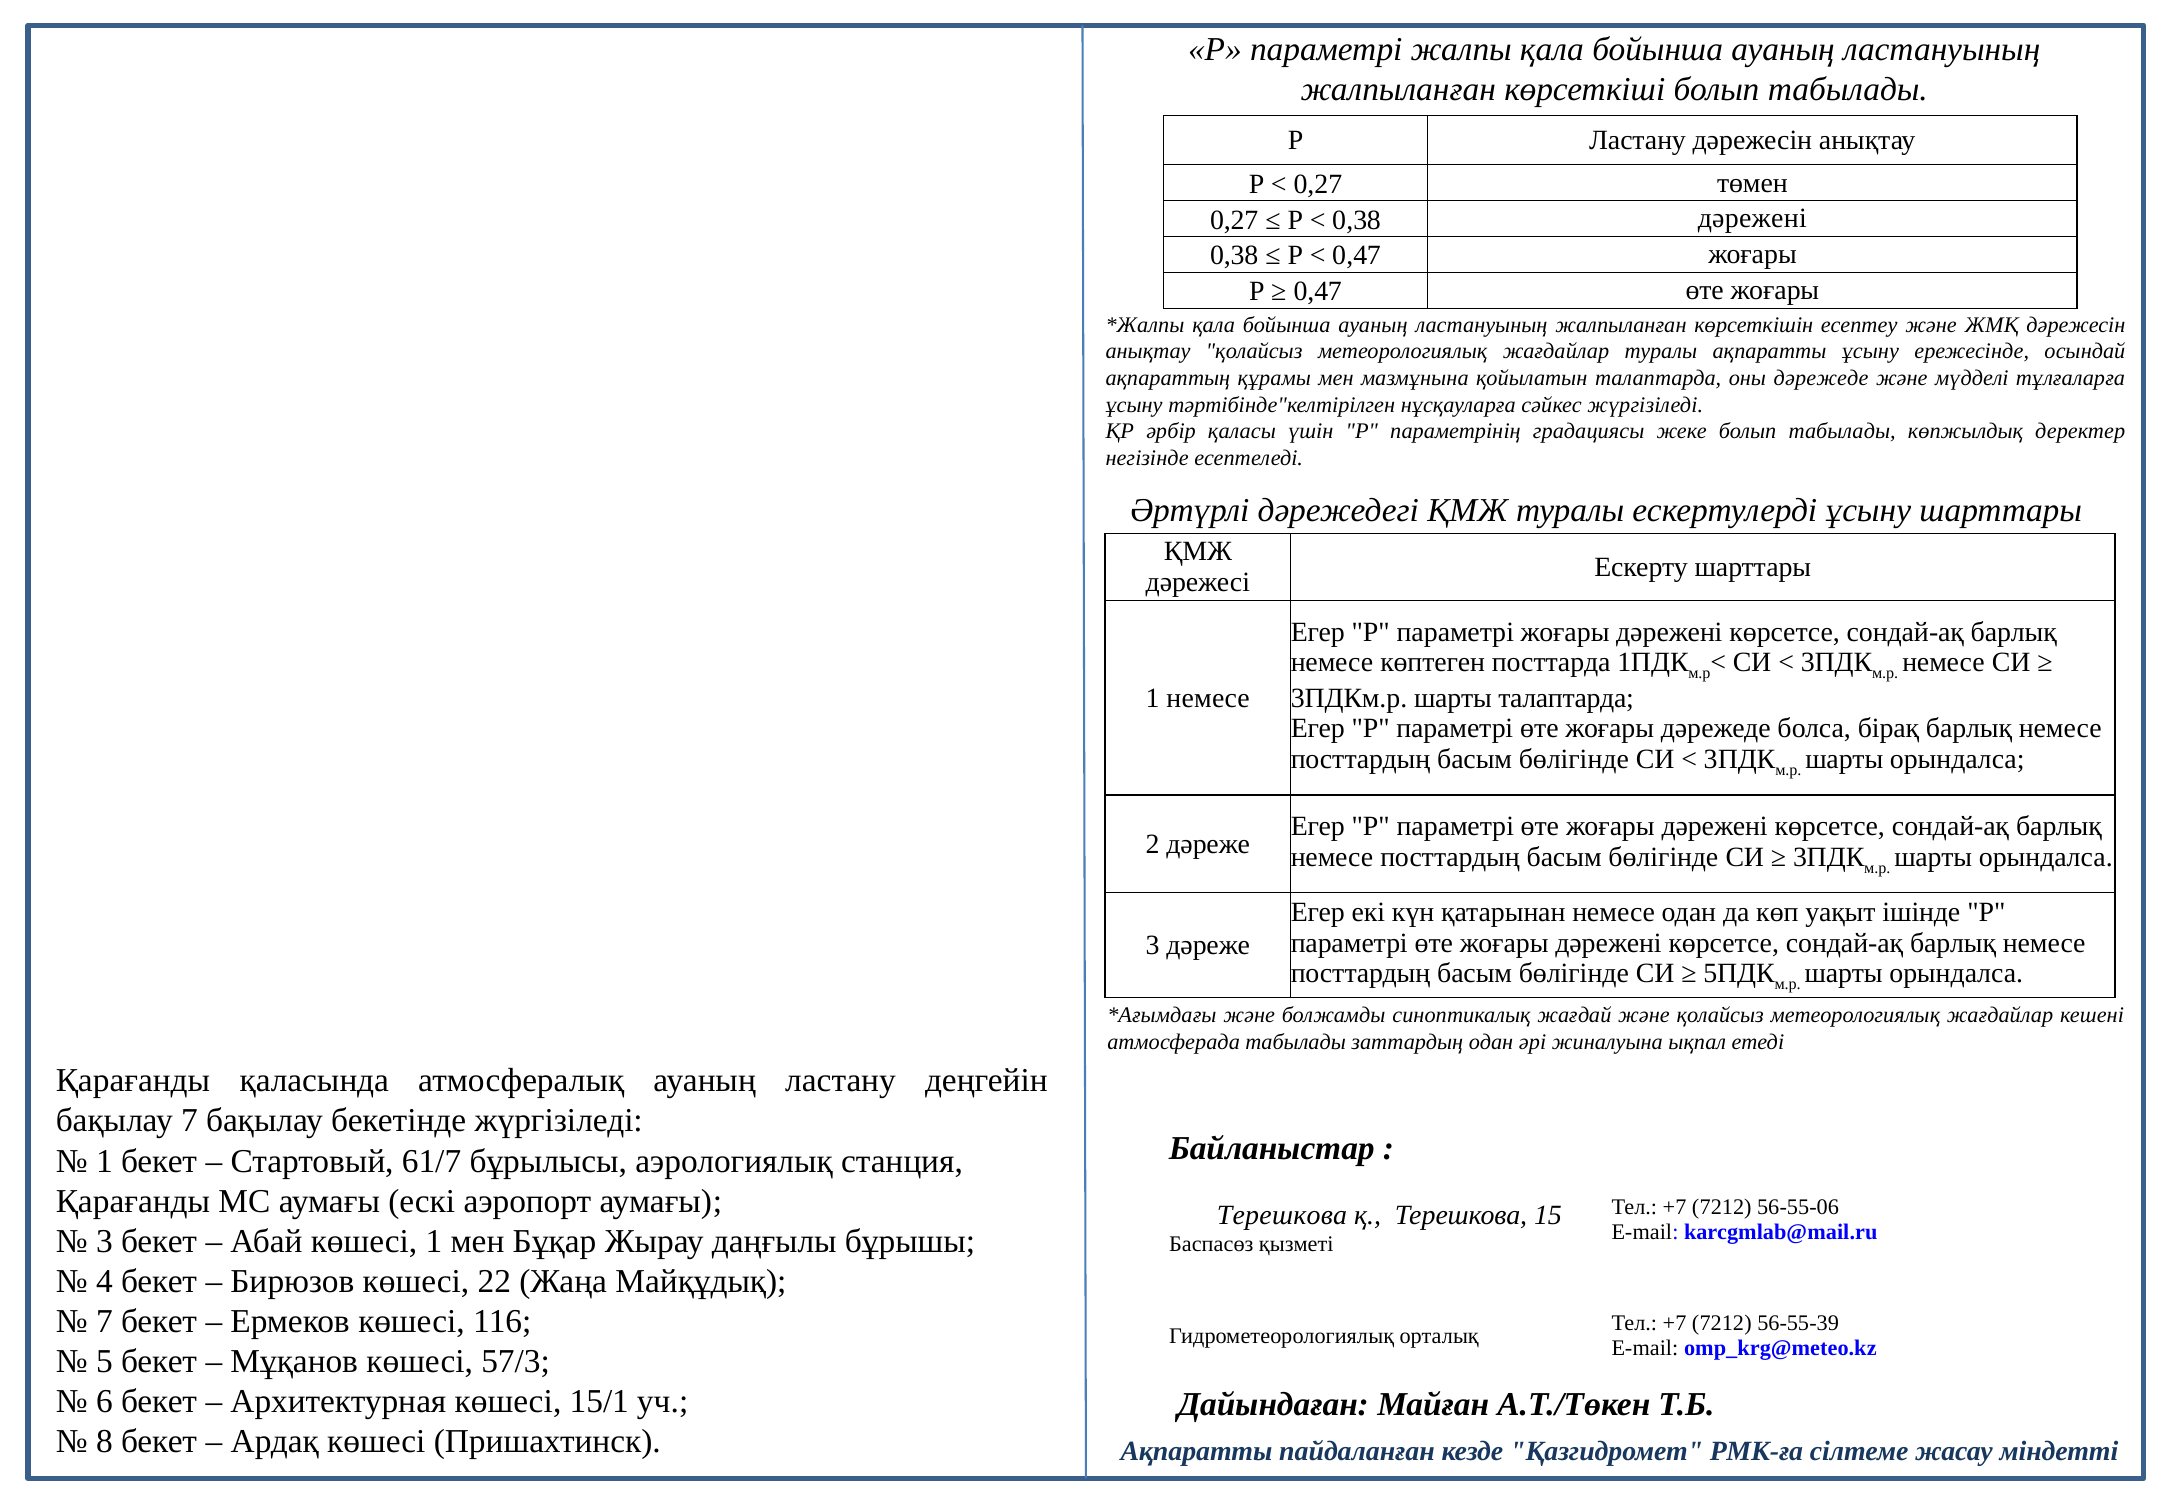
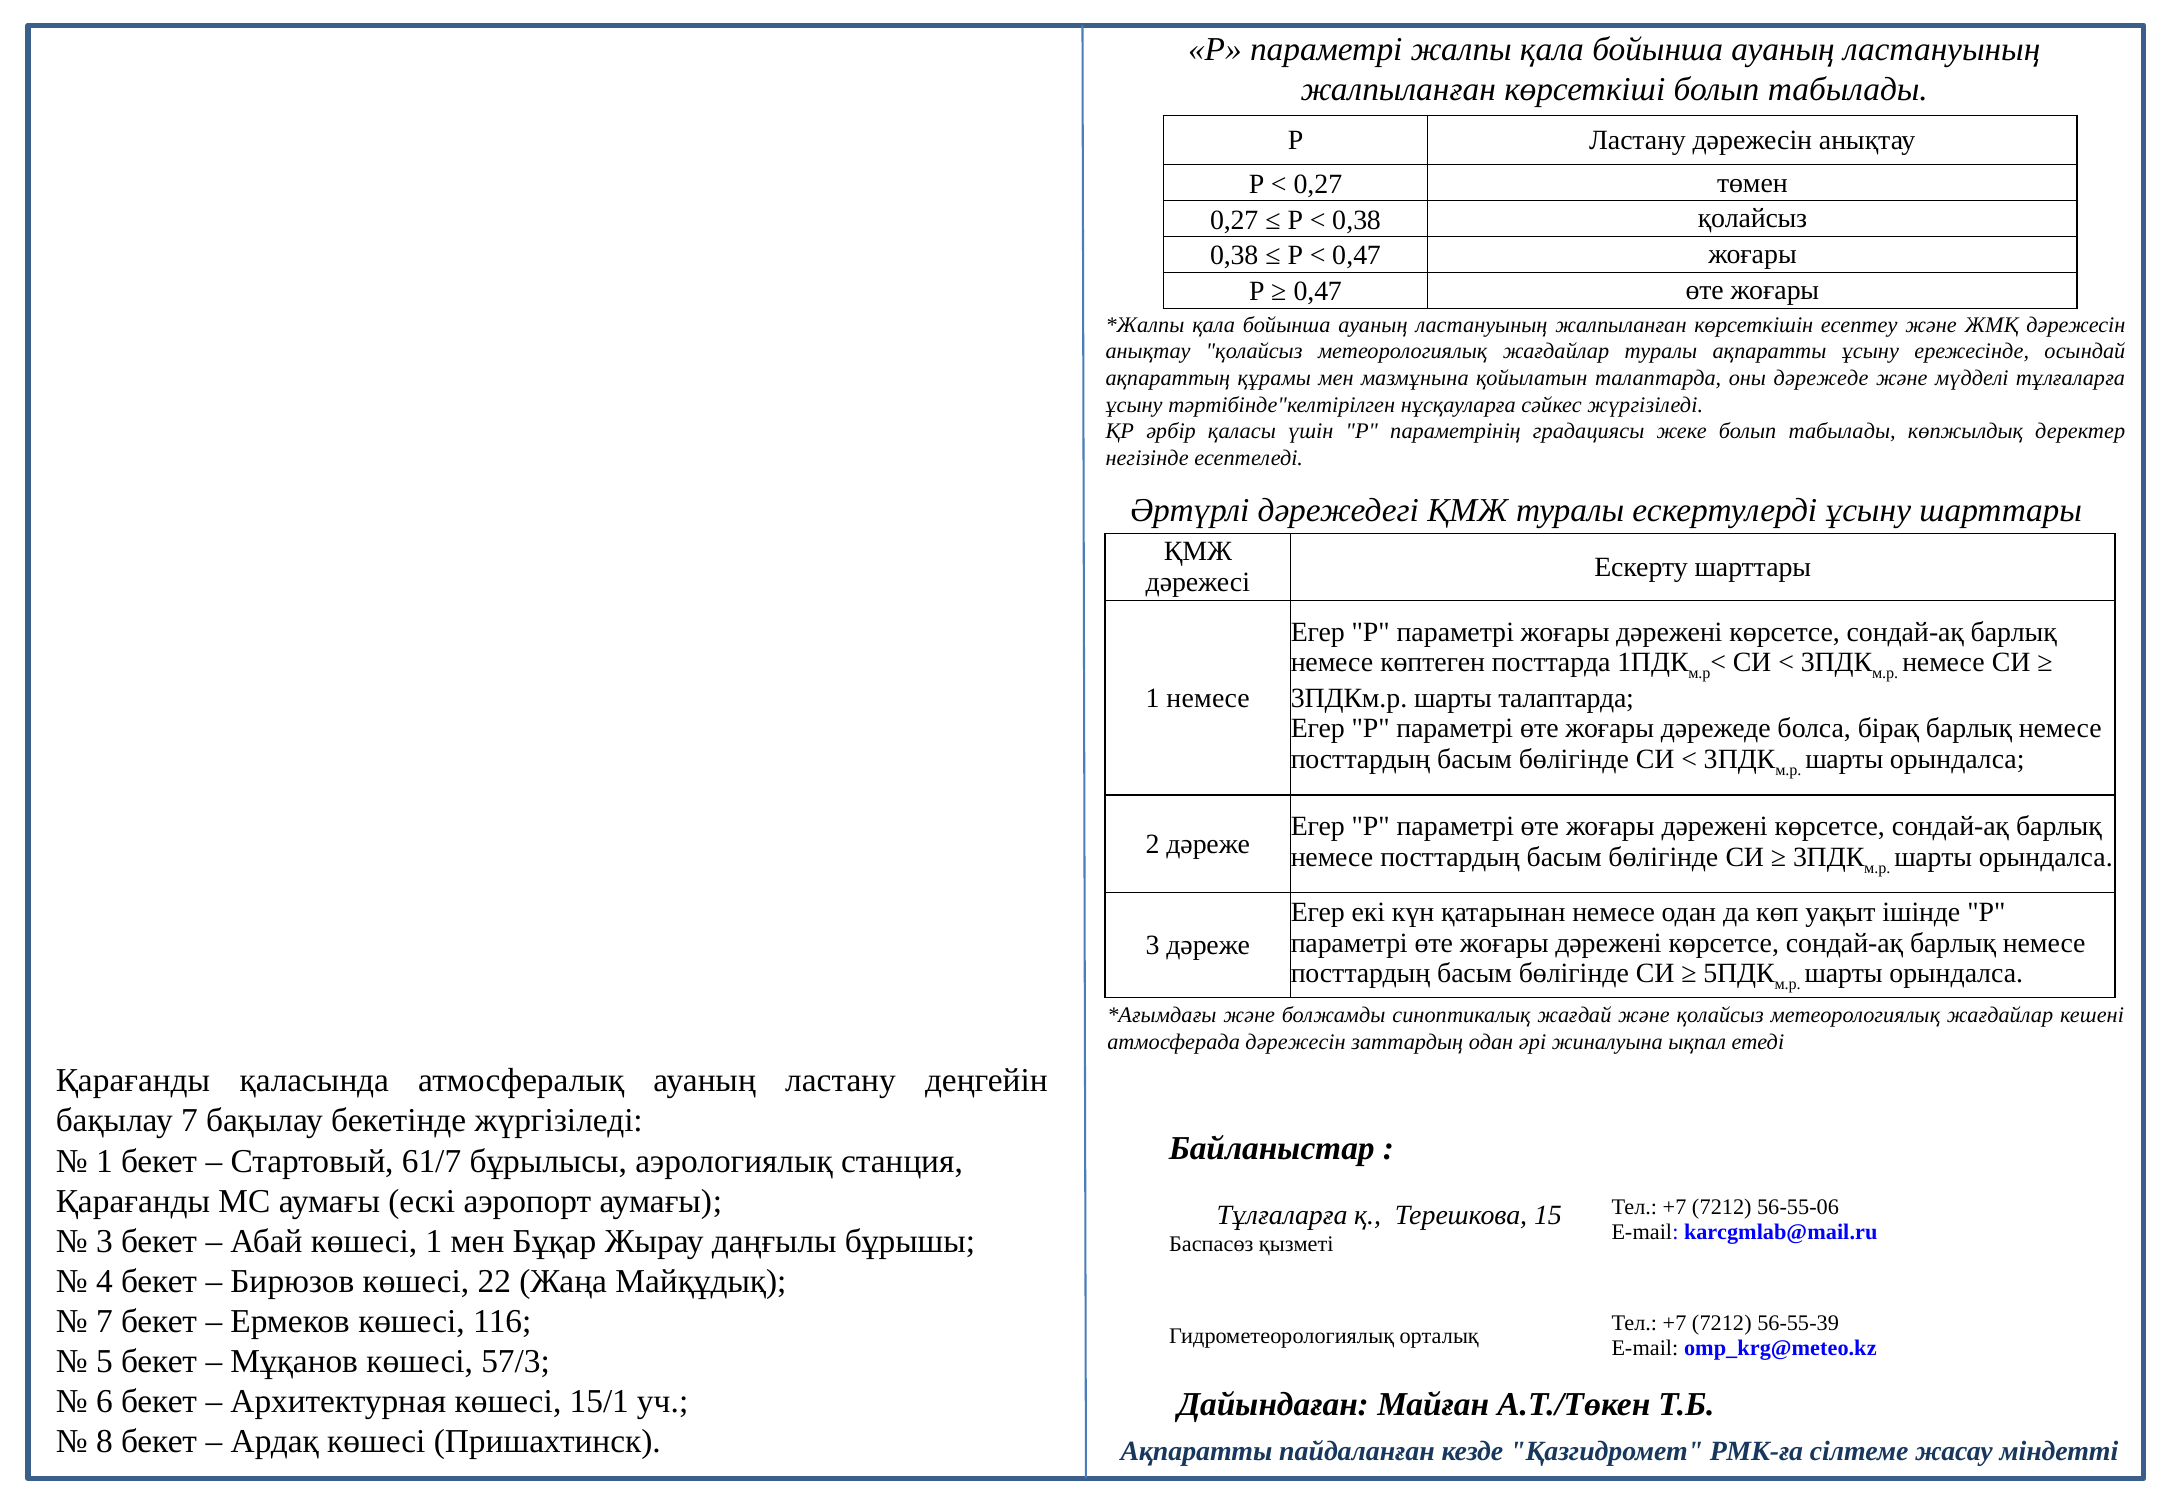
0,38 дәрежені: дәрежені -> қолайсыз
атмосферада табылады: табылады -> дәрежесін
Терешкова at (1282, 1215): Терешкова -> Тұлғаларға
